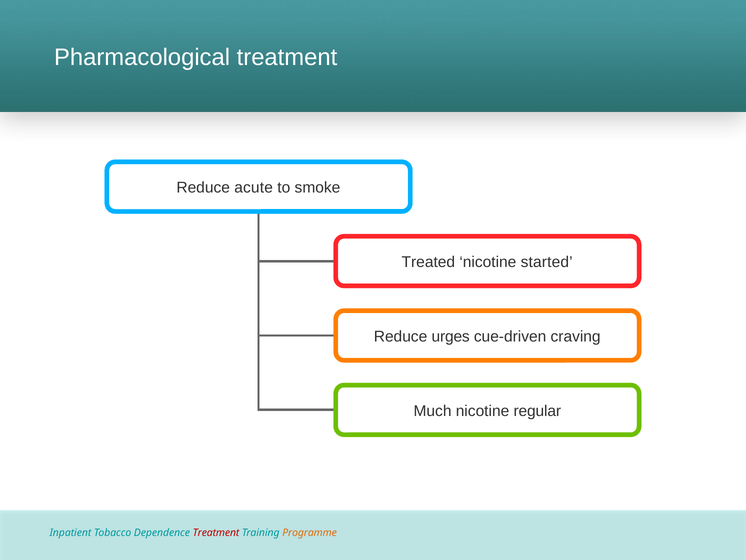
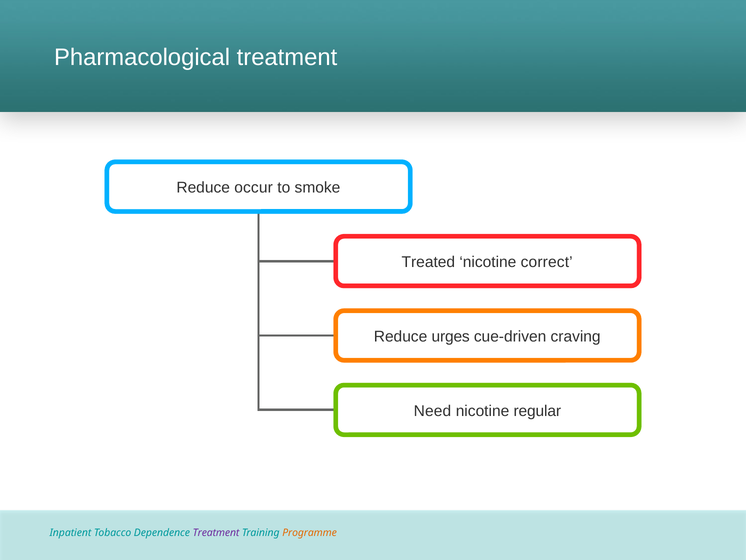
acute: acute -> occur
started: started -> correct
Much: Much -> Need
Treatment at (216, 532) colour: red -> purple
